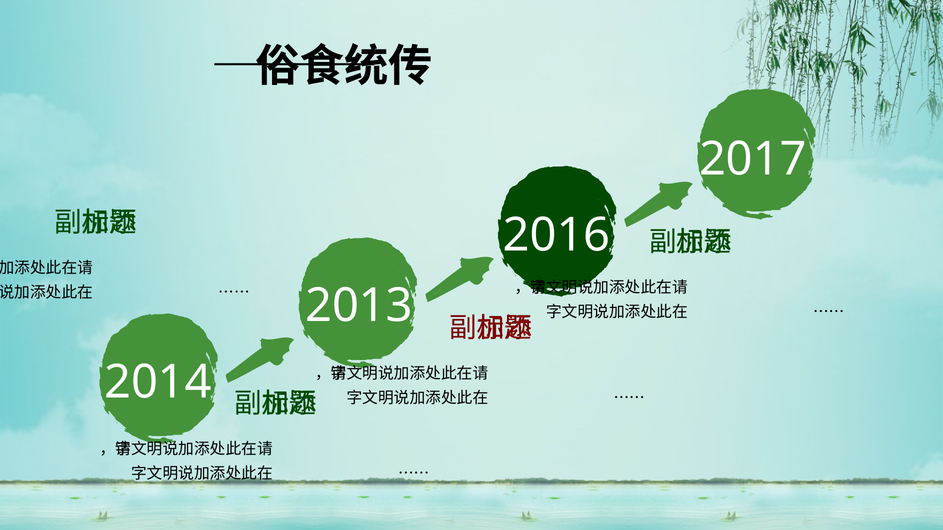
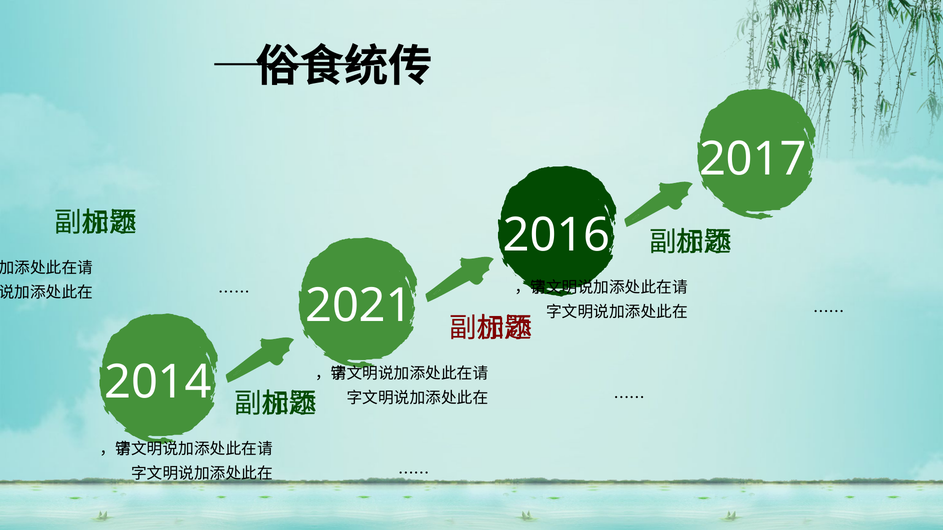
2013: 2013 -> 2021
